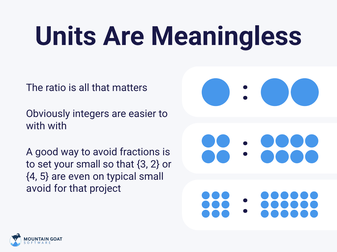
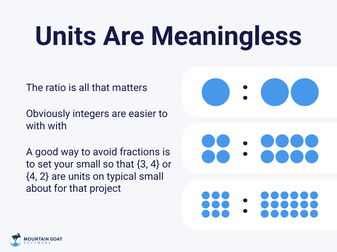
3 2: 2 -> 4
5: 5 -> 2
are even: even -> units
avoid at (39, 189): avoid -> about
